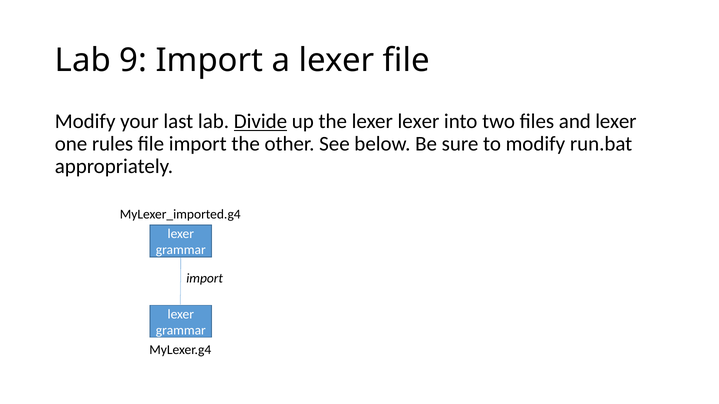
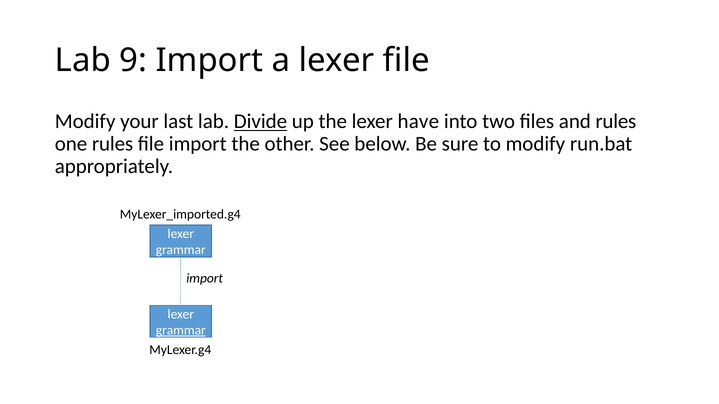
lexer lexer: lexer -> have
and lexer: lexer -> rules
grammar at (181, 331) underline: none -> present
